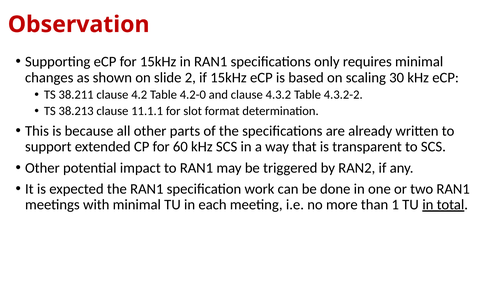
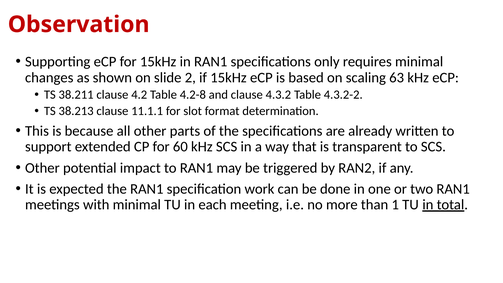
30: 30 -> 63
4.2-0: 4.2-0 -> 4.2-8
